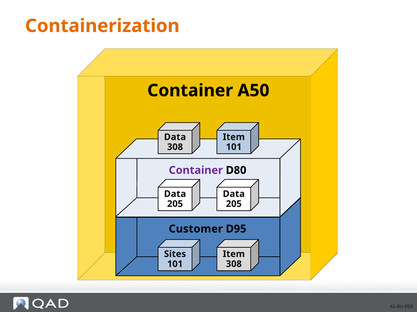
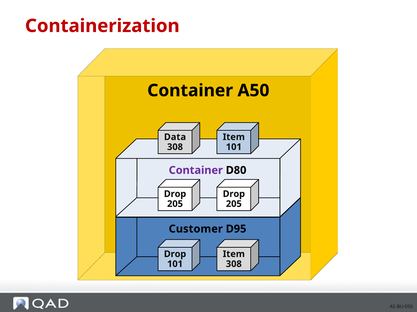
Containerization colour: orange -> red
Data at (175, 194): Data -> Drop
Data at (234, 194): Data -> Drop
Sites at (175, 255): Sites -> Drop
